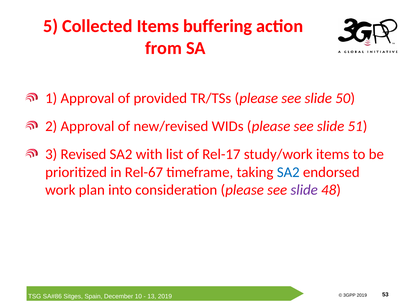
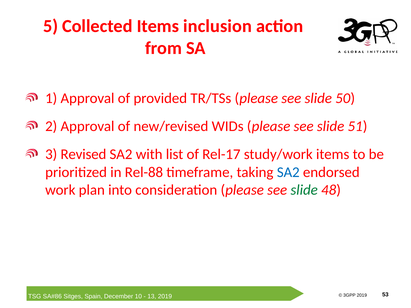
buffering: buffering -> inclusion
Rel-67: Rel-67 -> Rel-88
slide at (304, 190) colour: purple -> green
